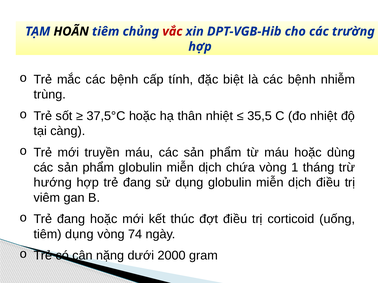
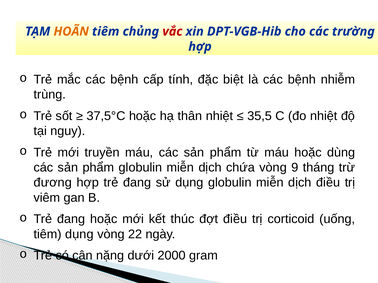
HOÃN colour: black -> orange
càng: càng -> nguy
1: 1 -> 9
hướng: hướng -> đương
74: 74 -> 22
